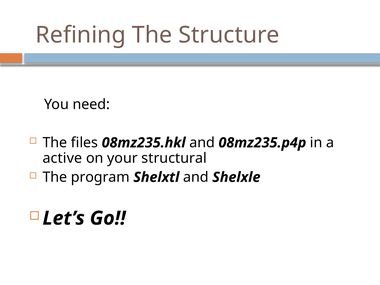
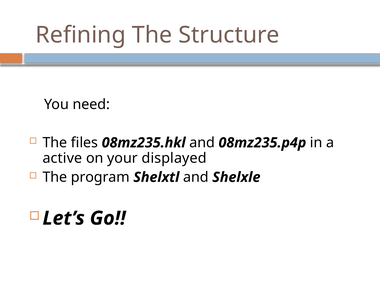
structural: structural -> displayed
